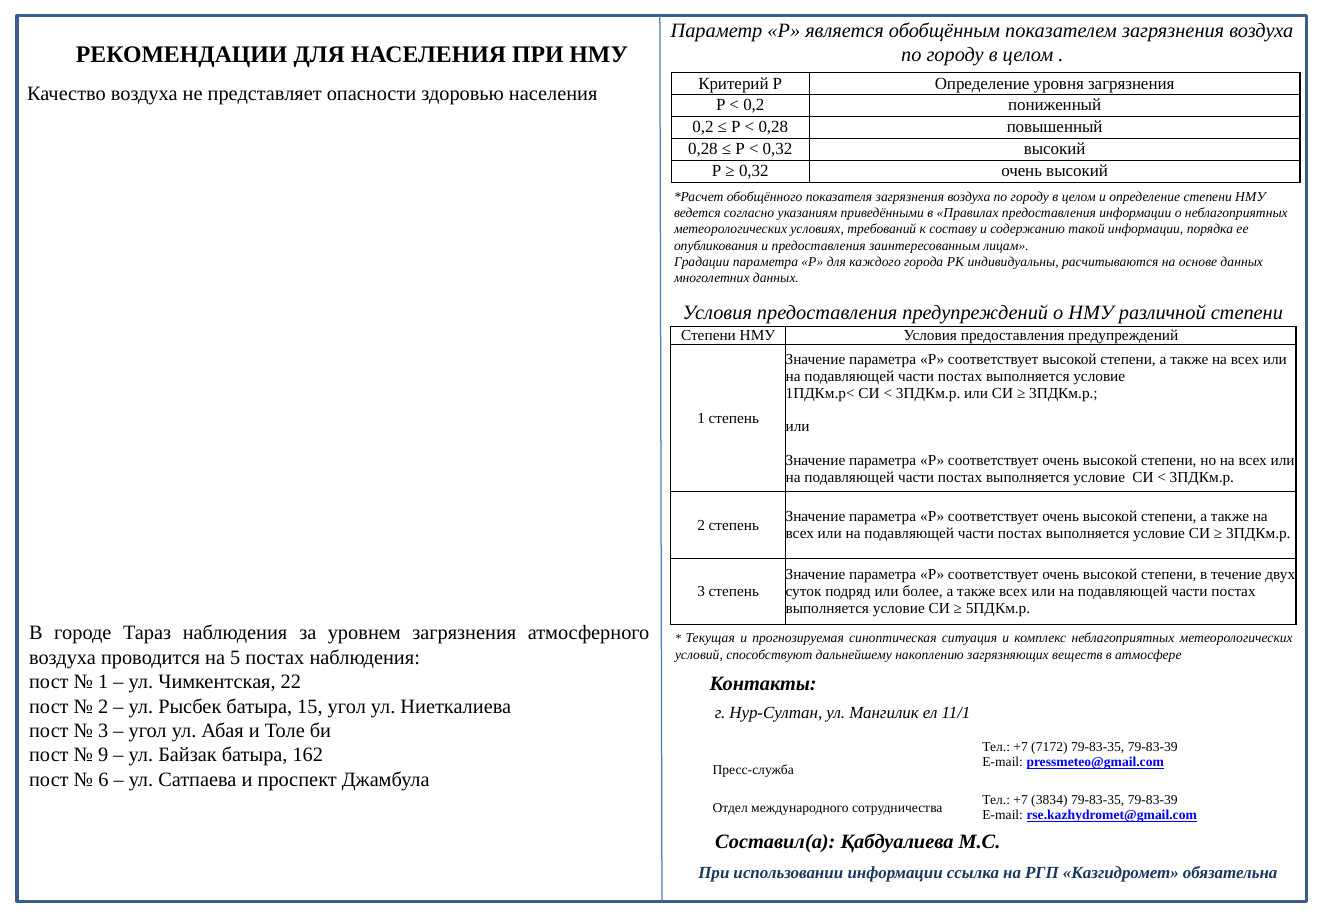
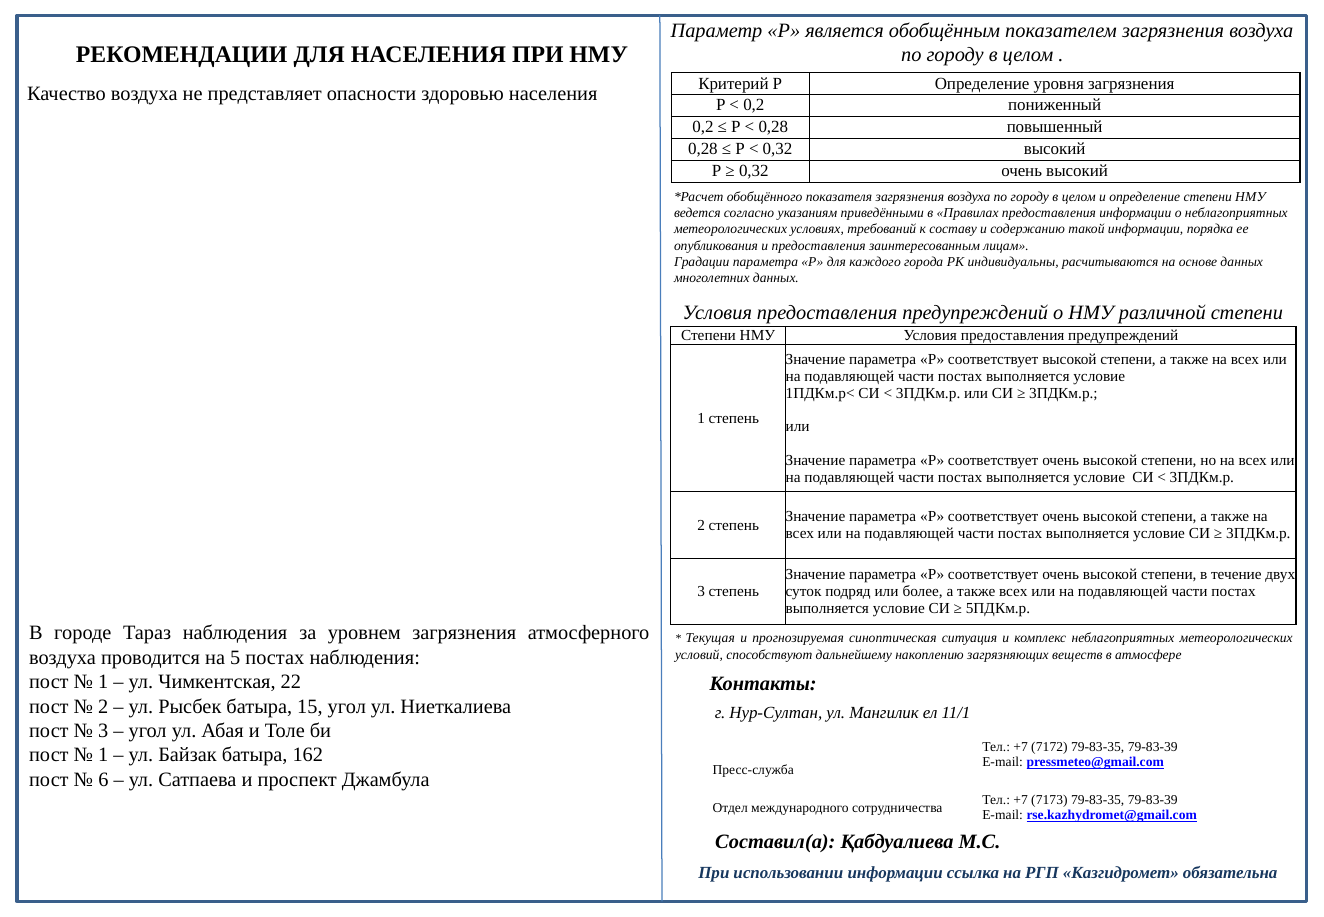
9 at (103, 755): 9 -> 1
3834: 3834 -> 7173
